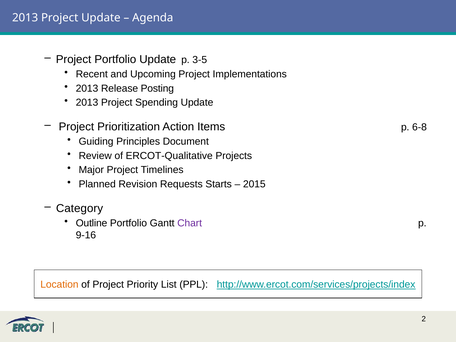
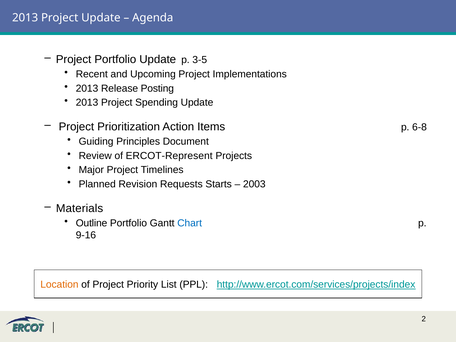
ERCOT-Qualitative: ERCOT-Qualitative -> ERCOT-Represent
2015: 2015 -> 2003
Category: Category -> Materials
Chart colour: purple -> blue
